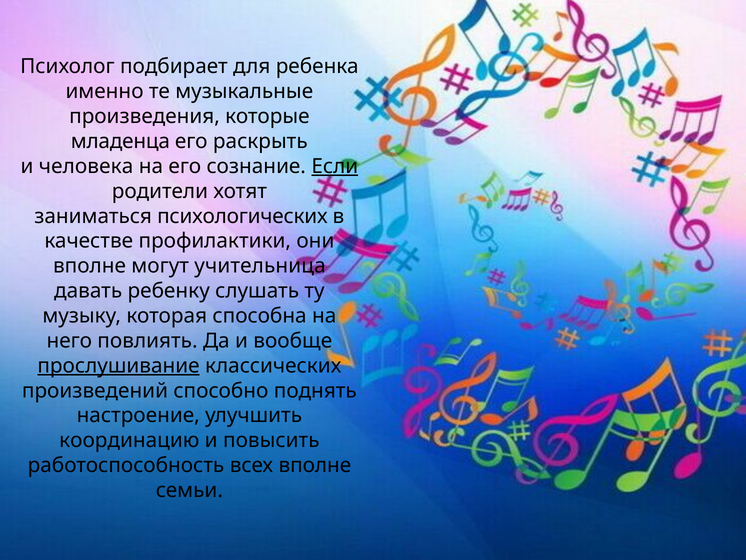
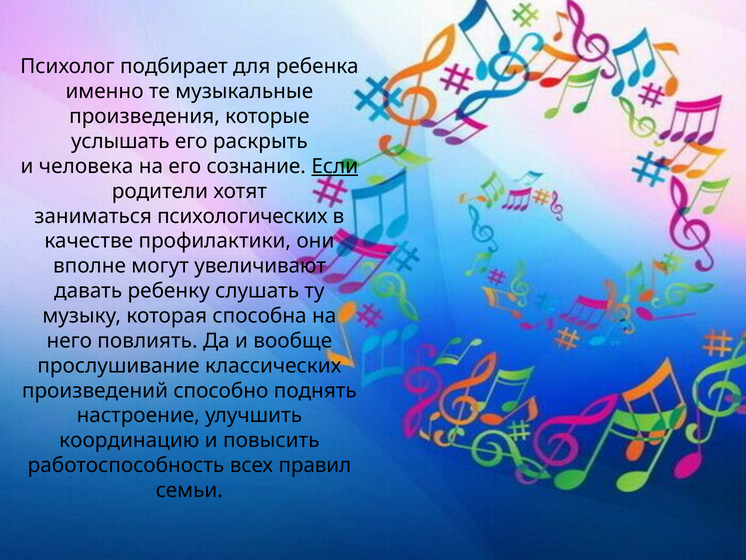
младенца: младенца -> услышать
учительница: учительница -> увеличивают
прослушивание underline: present -> none
всех вполне: вполне -> правил
